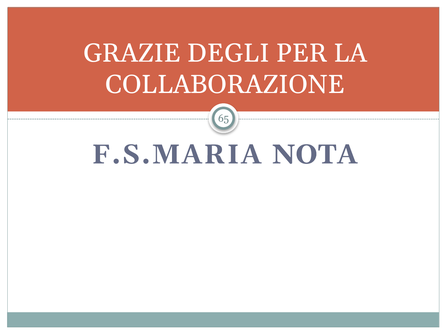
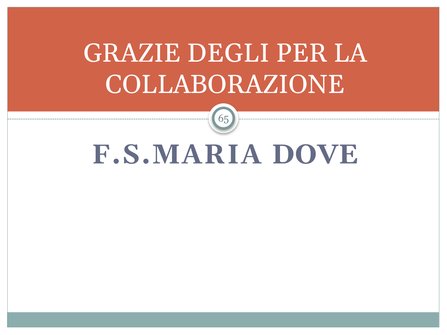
NOTA: NOTA -> DOVE
